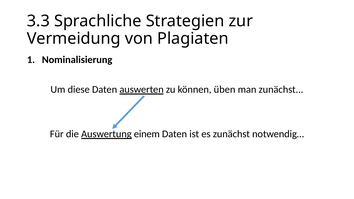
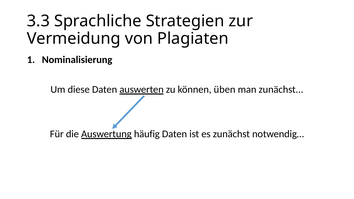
einem: einem -> häufig
